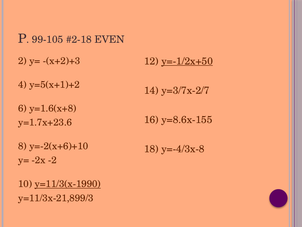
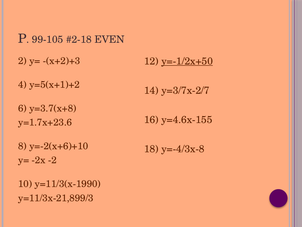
y=1.6(x+8: y=1.6(x+8 -> y=3.7(x+8
y=8.6x-155: y=8.6x-155 -> y=4.6x-155
y=11/3(x-1990 underline: present -> none
